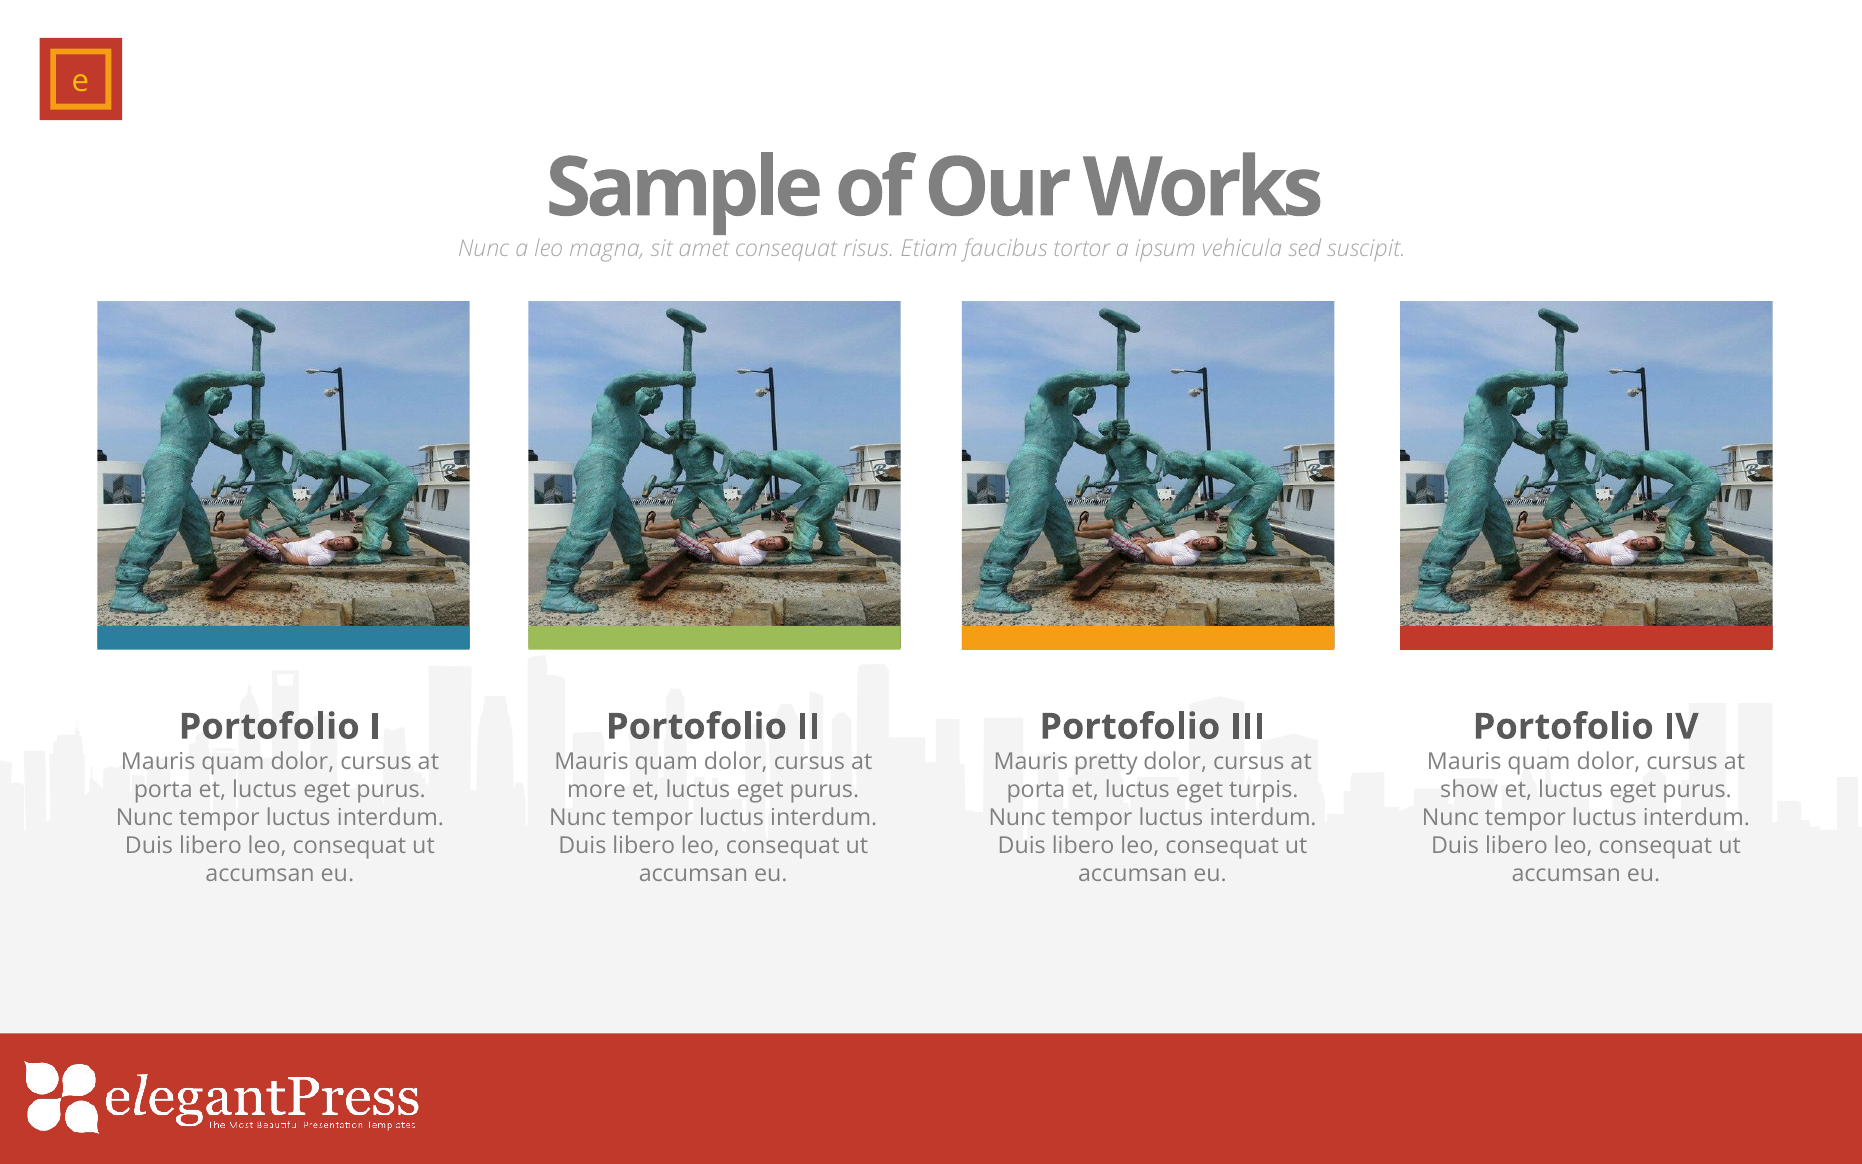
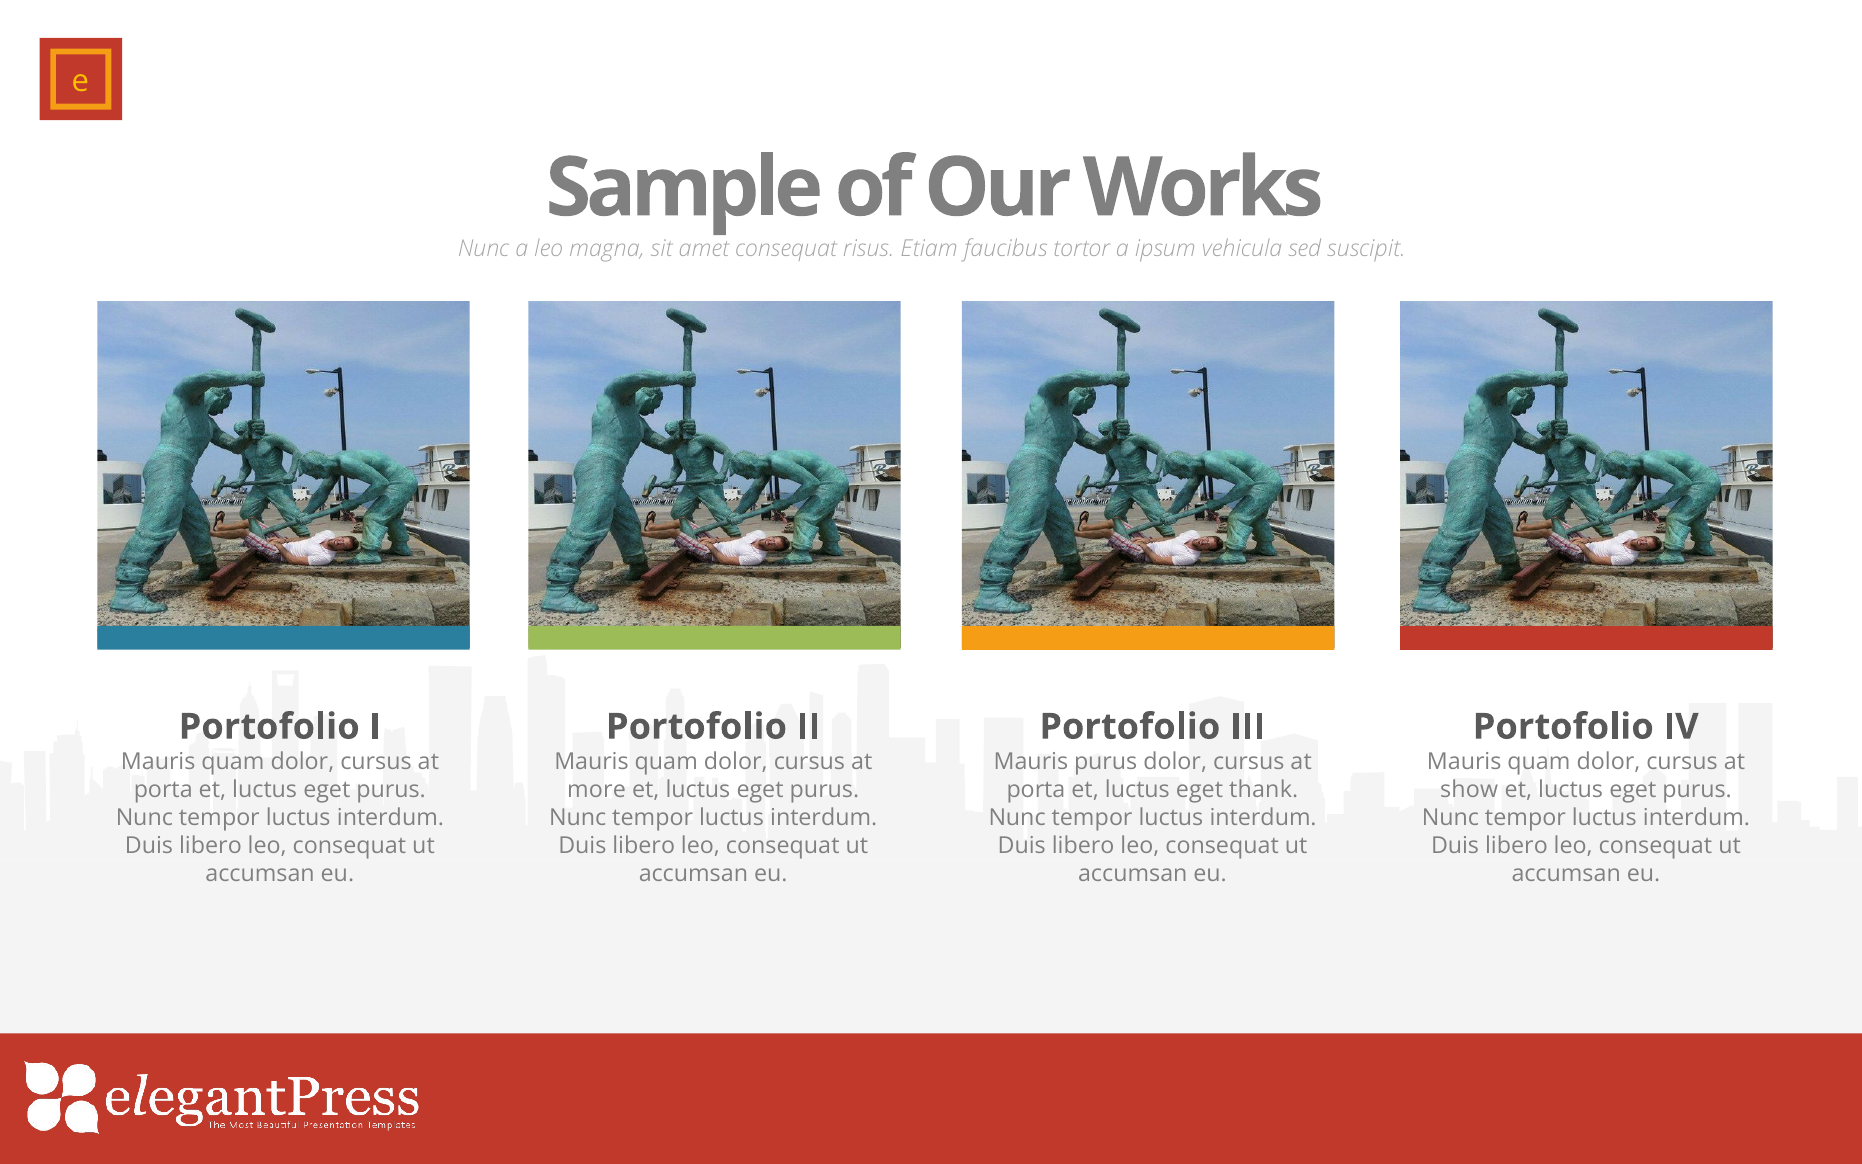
Mauris pretty: pretty -> purus
turpis: turpis -> thank
